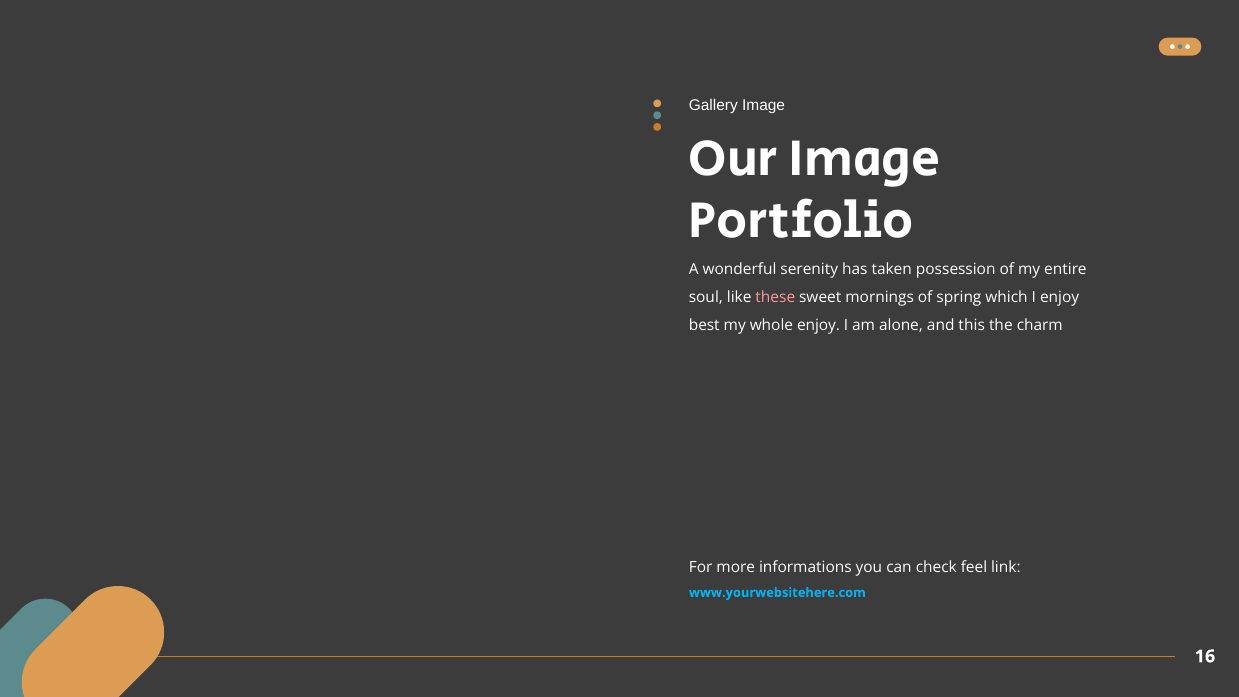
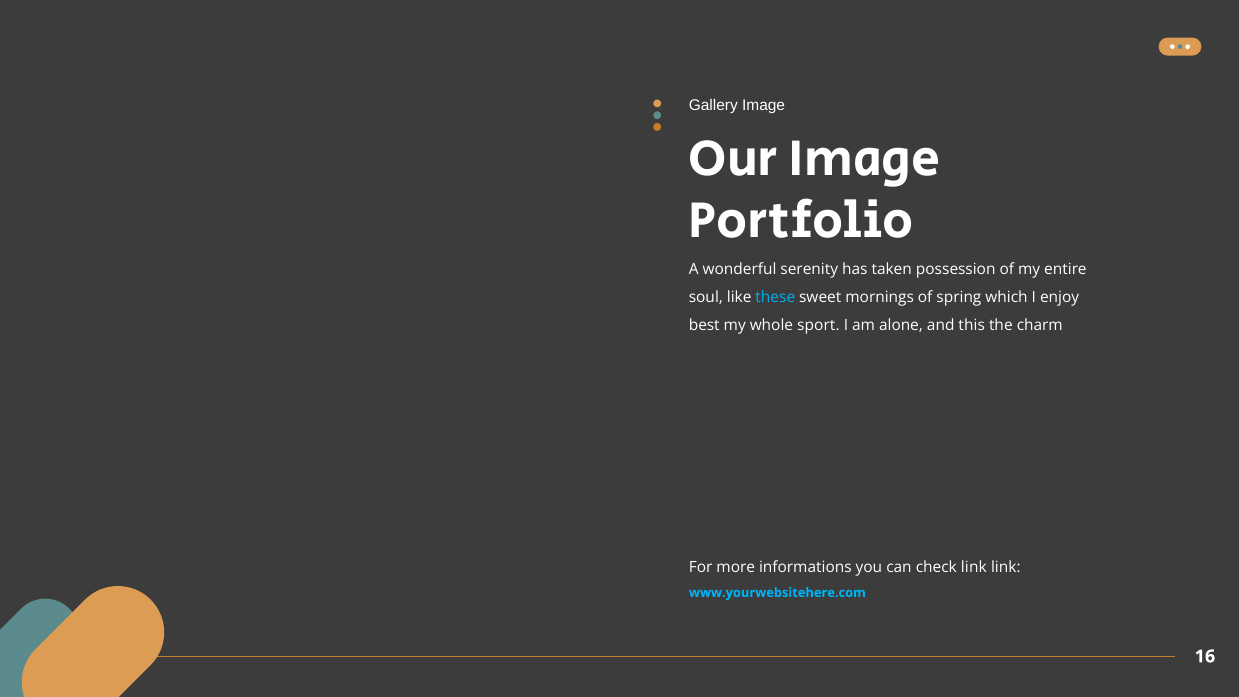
these colour: pink -> light blue
whole enjoy: enjoy -> sport
check feel: feel -> link
